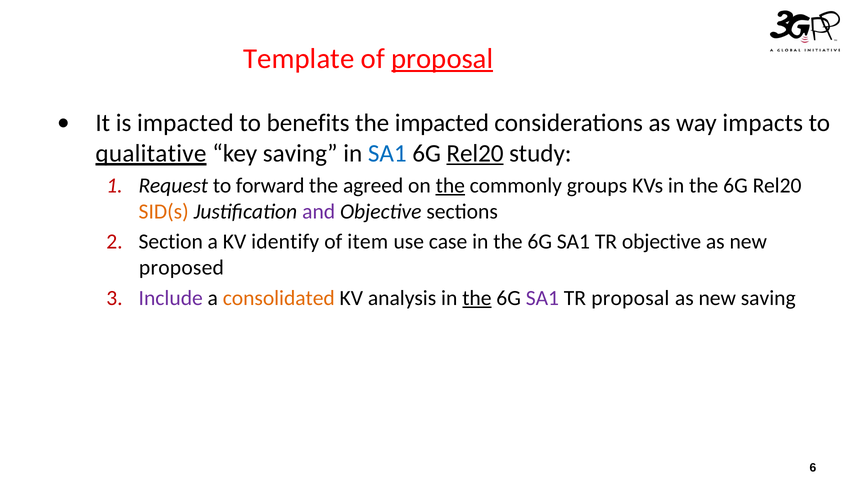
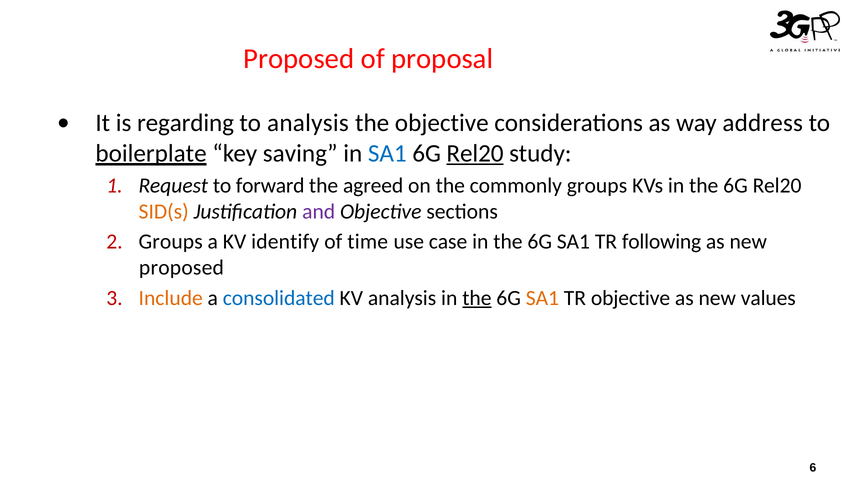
Template at (299, 59): Template -> Proposed
proposal at (442, 59) underline: present -> none
is impacted: impacted -> regarding
to benefits: benefits -> analysis
the impacted: impacted -> objective
impacts: impacts -> address
qualitative: qualitative -> boilerplate
the at (450, 185) underline: present -> none
Section at (171, 241): Section -> Groups
item: item -> time
TR objective: objective -> following
Include colour: purple -> orange
consolidated colour: orange -> blue
SA1 at (542, 298) colour: purple -> orange
TR proposal: proposal -> objective
new saving: saving -> values
